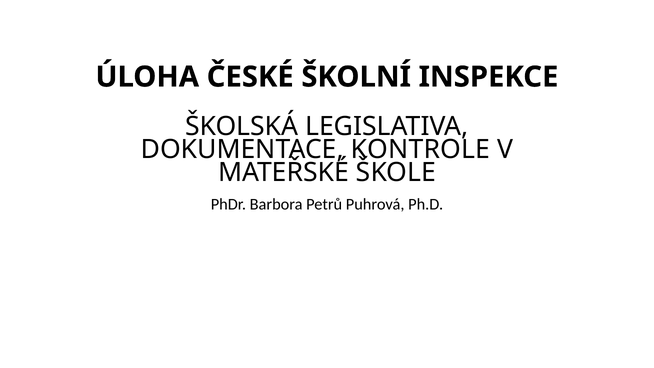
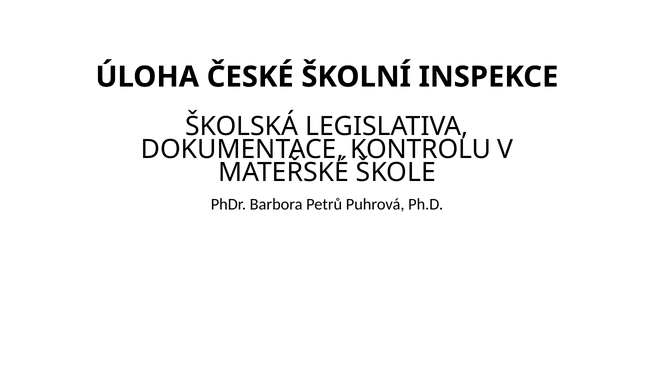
KONTROLE: KONTROLE -> KONTROLU
